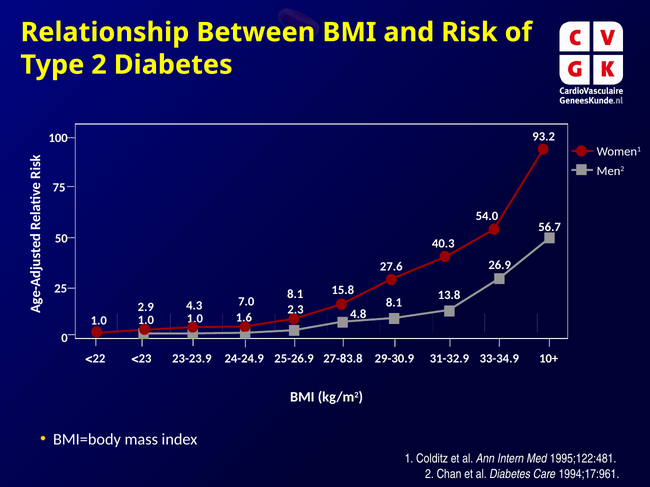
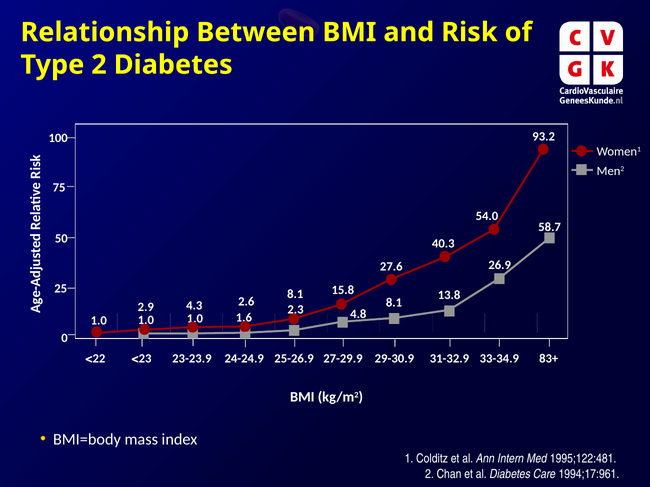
56.7: 56.7 -> 58.7
7.0: 7.0 -> 2.6
27-83.8: 27-83.8 -> 27-29.9
10+: 10+ -> 83+
